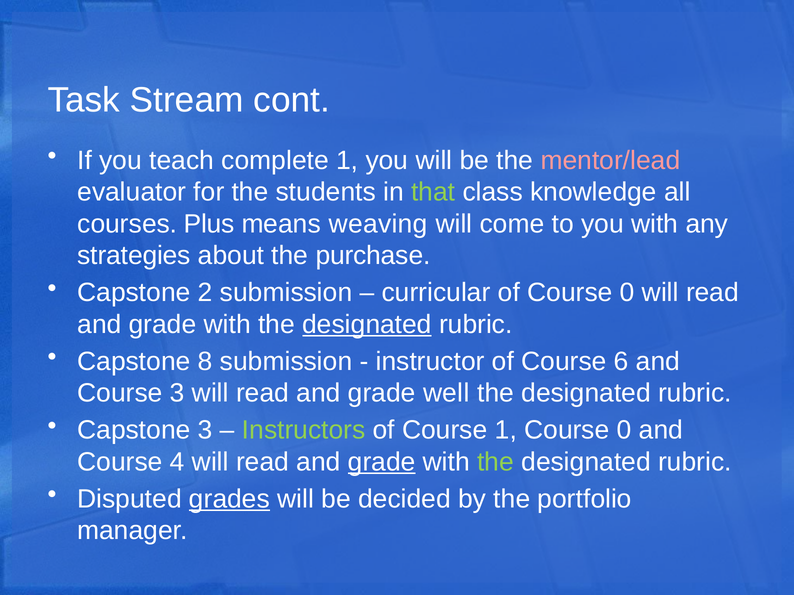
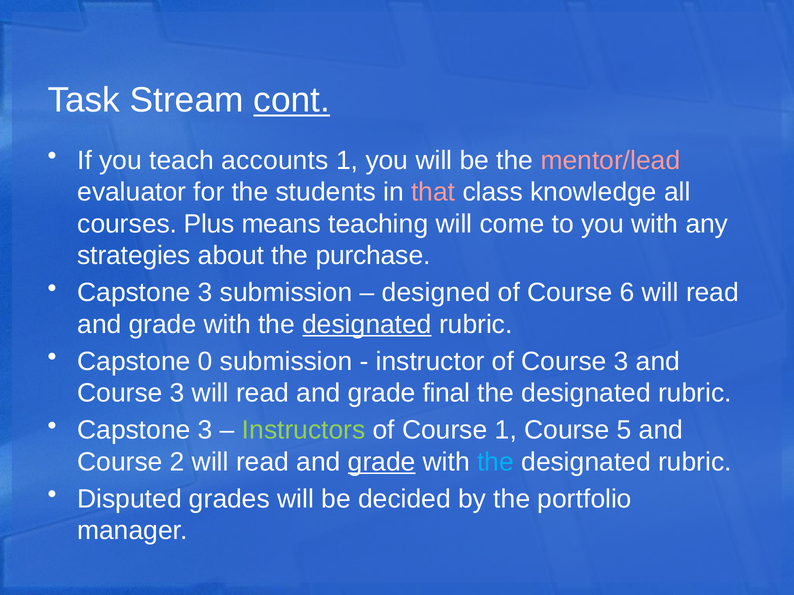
cont underline: none -> present
complete: complete -> accounts
that colour: light green -> pink
weaving: weaving -> teaching
2 at (205, 293): 2 -> 3
curricular: curricular -> designed
of Course 0: 0 -> 6
8: 8 -> 0
of Course 6: 6 -> 3
well: well -> final
1 Course 0: 0 -> 5
4: 4 -> 2
the at (496, 462) colour: light green -> light blue
grades underline: present -> none
